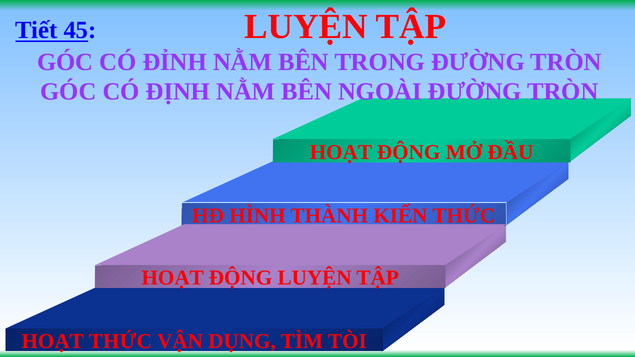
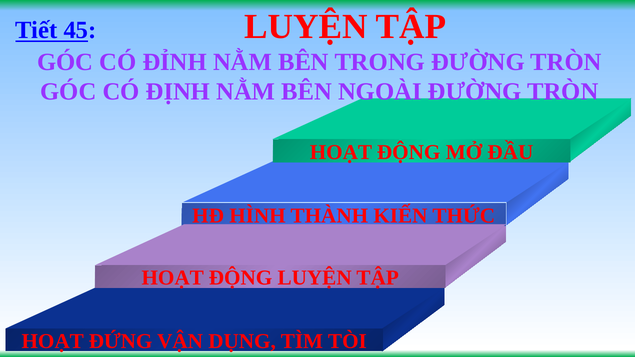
HOẠT THỨC: THỨC -> ĐỨNG
